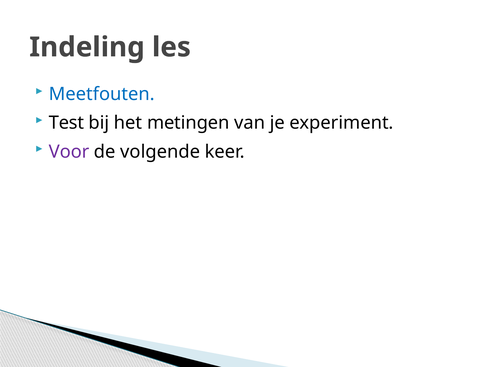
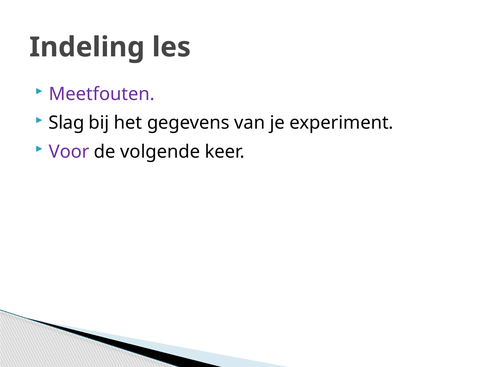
Meetfouten colour: blue -> purple
Test: Test -> Slag
metingen: metingen -> gegevens
